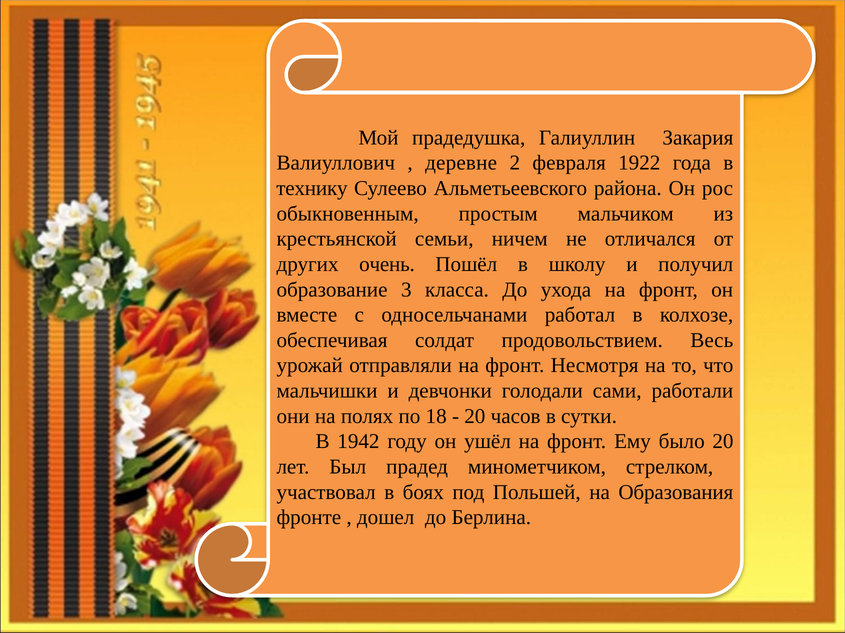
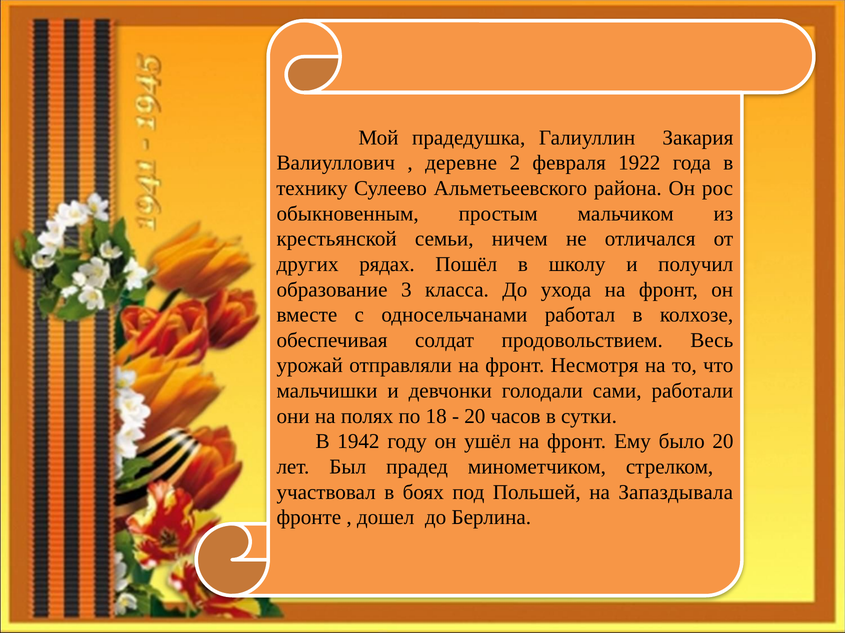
очень: очень -> рядах
Образования: Образования -> Запаздывала
